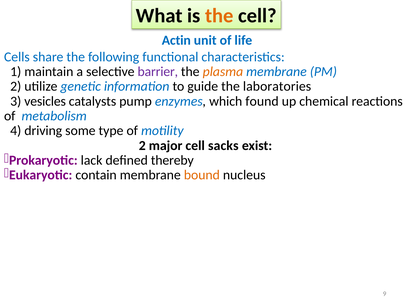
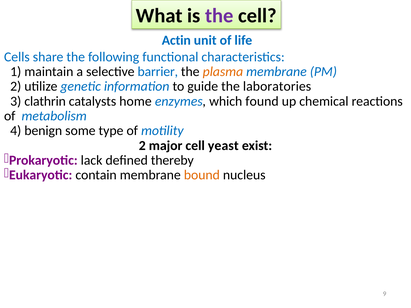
the at (219, 16) colour: orange -> purple
barrier colour: purple -> blue
vesicles: vesicles -> clathrin
pump: pump -> home
driving: driving -> benign
sacks: sacks -> yeast
